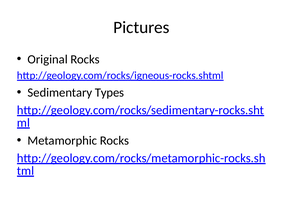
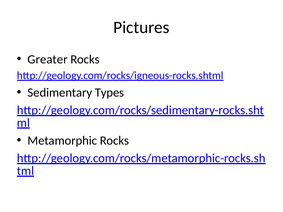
Original: Original -> Greater
